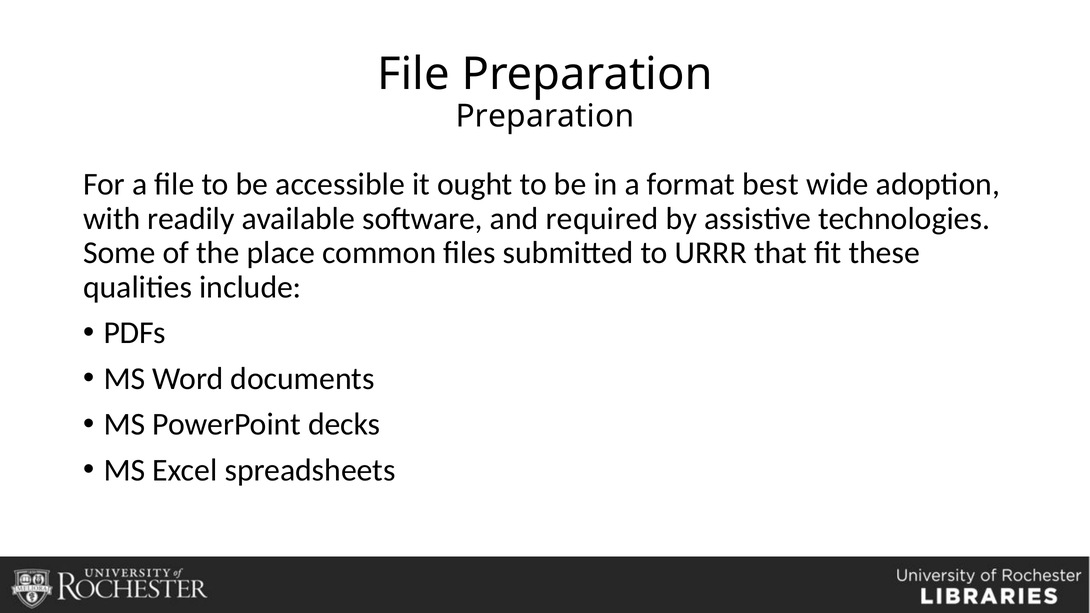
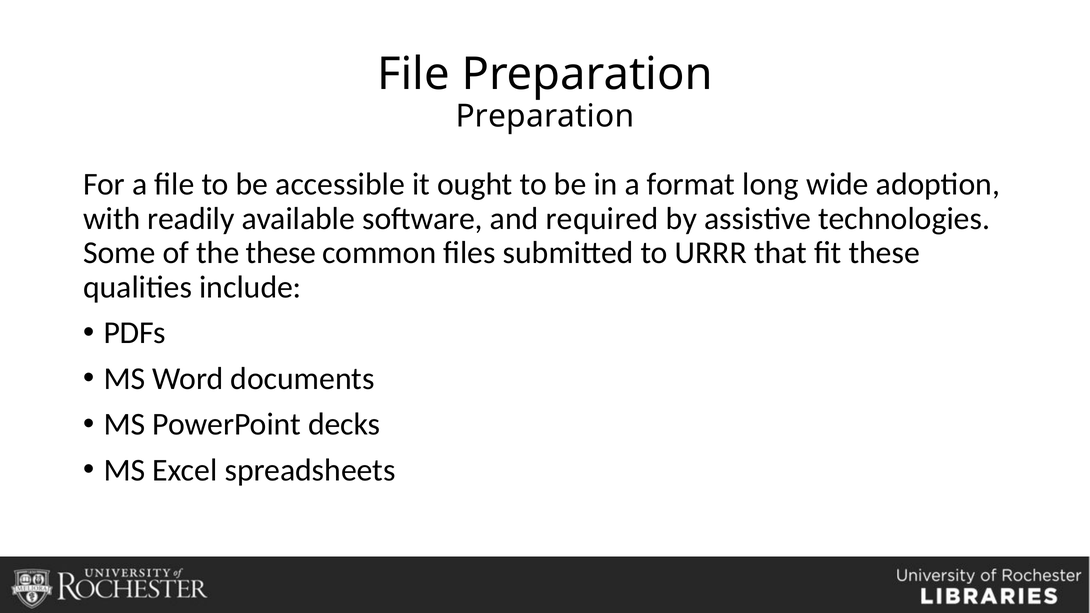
best: best -> long
the place: place -> these
